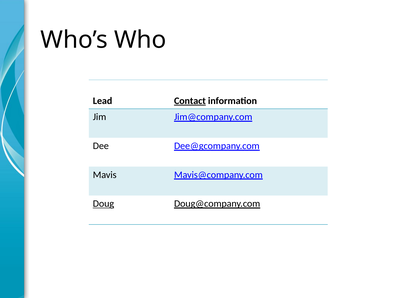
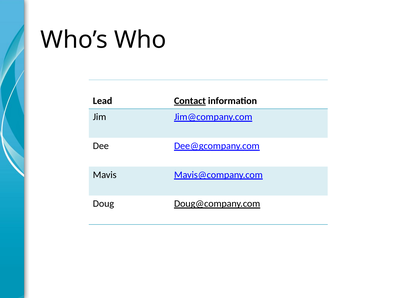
Doug underline: present -> none
